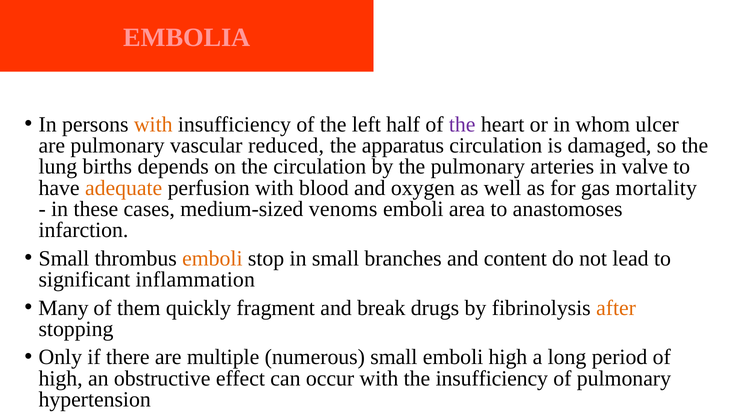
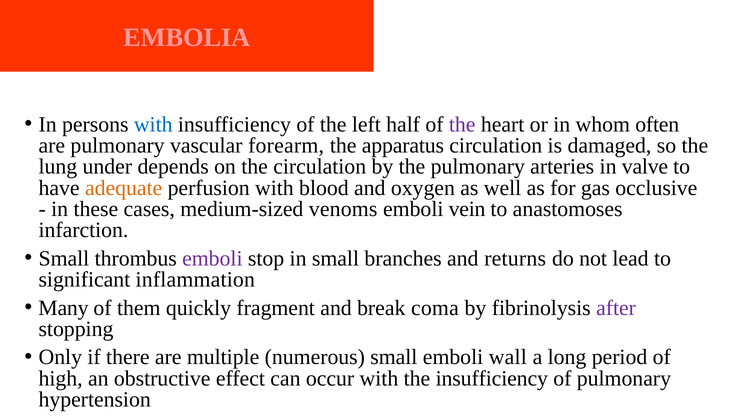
with at (153, 124) colour: orange -> blue
ulcer: ulcer -> often
reduced: reduced -> forearm
births: births -> under
mortality: mortality -> occlusive
area: area -> vein
emboli at (212, 259) colour: orange -> purple
content: content -> returns
drugs: drugs -> coma
after colour: orange -> purple
emboli high: high -> wall
